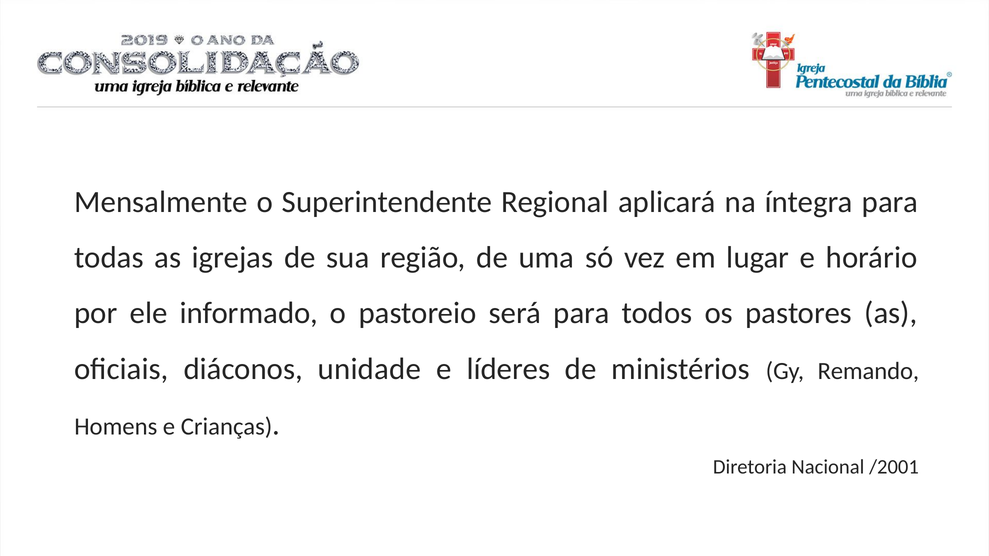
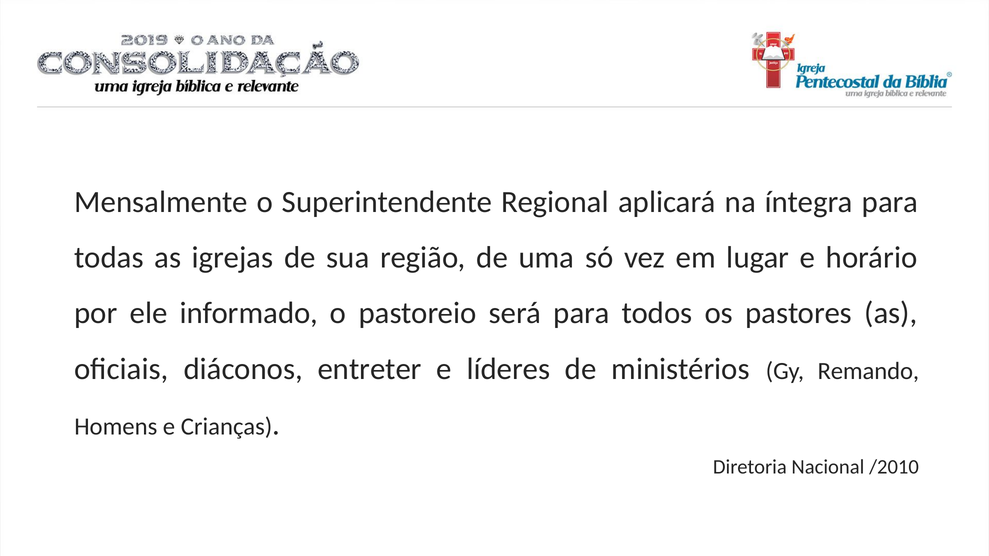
unidade: unidade -> entreter
/2001: /2001 -> /2010
